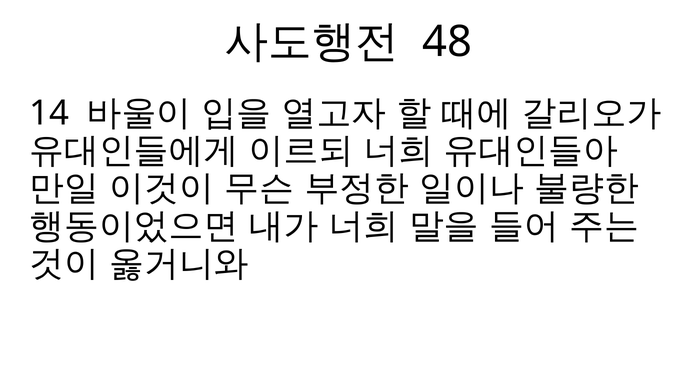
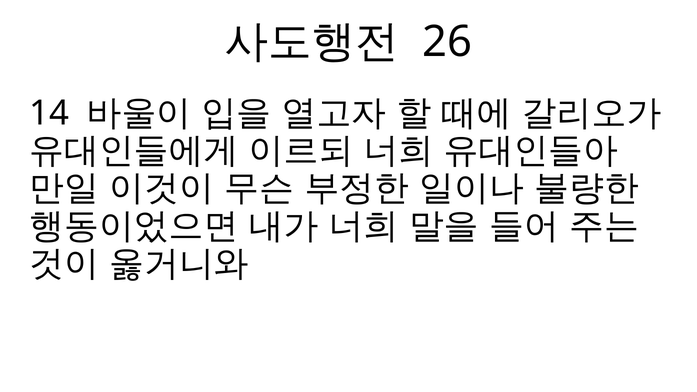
48: 48 -> 26
